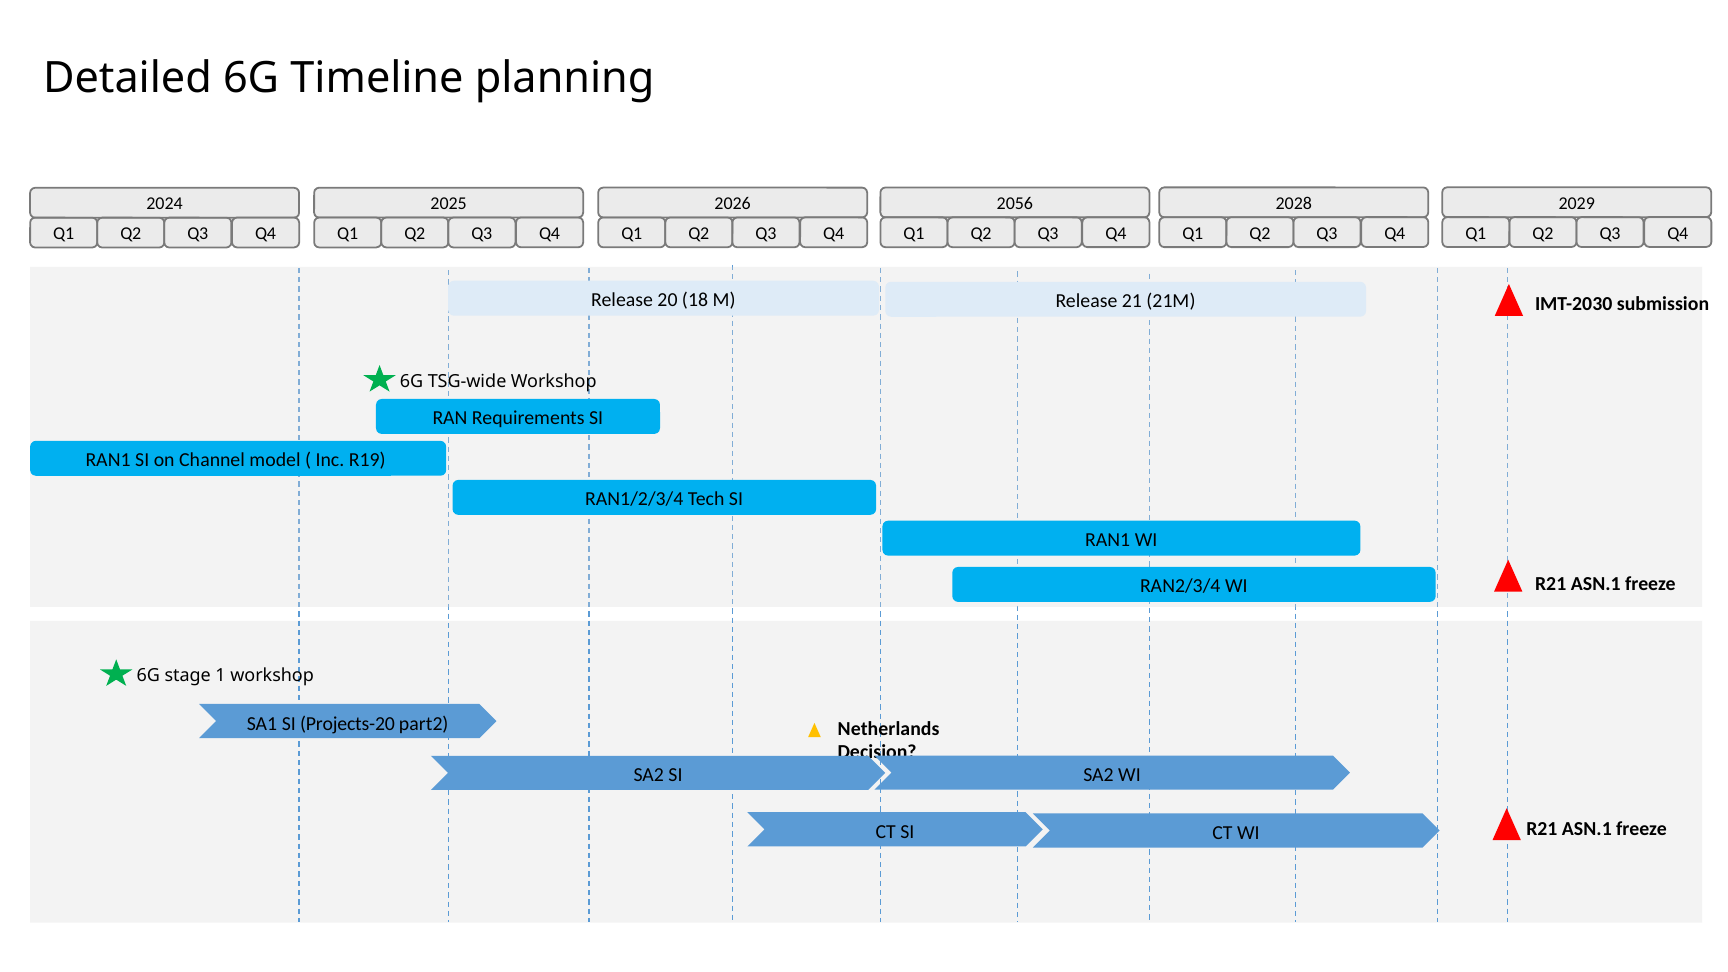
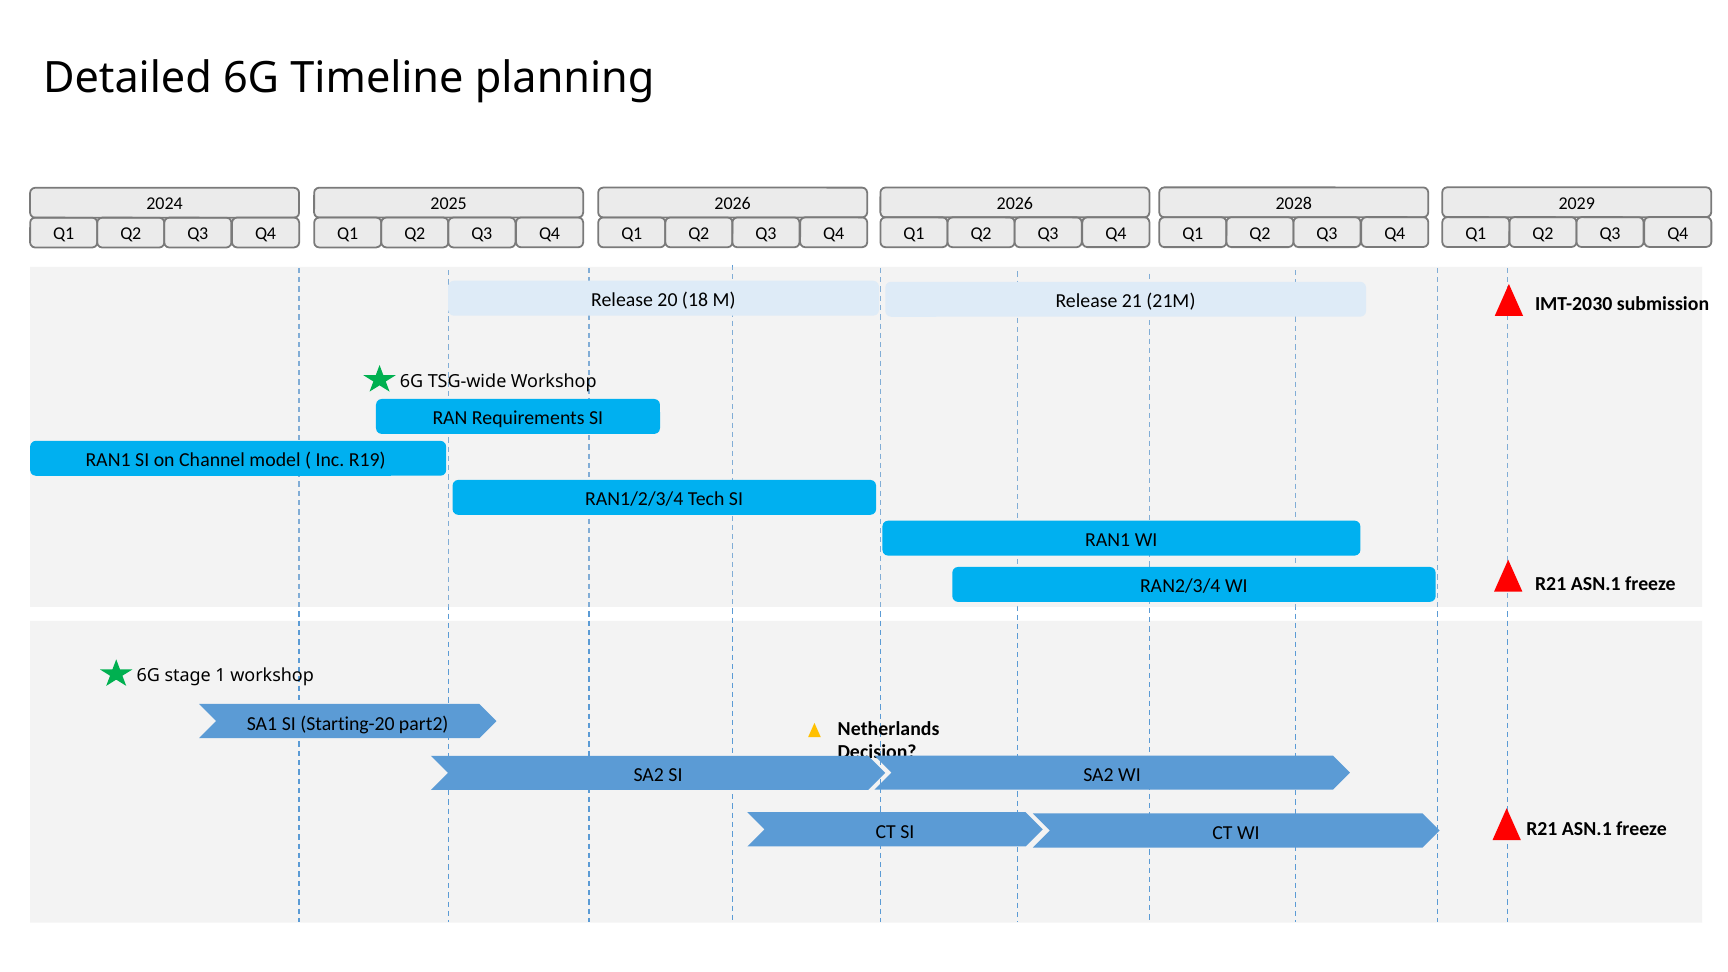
2056 at (1015, 204): 2056 -> 2026
Projects-20: Projects-20 -> Starting-20
